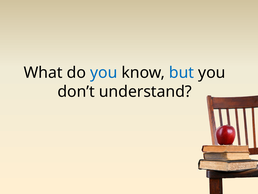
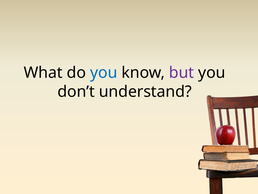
but colour: blue -> purple
